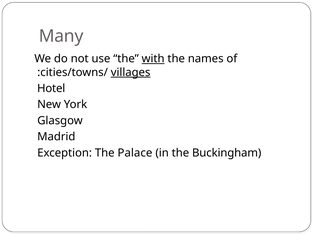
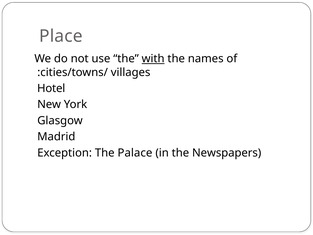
Many: Many -> Place
villages underline: present -> none
Buckingham: Buckingham -> Newspapers
